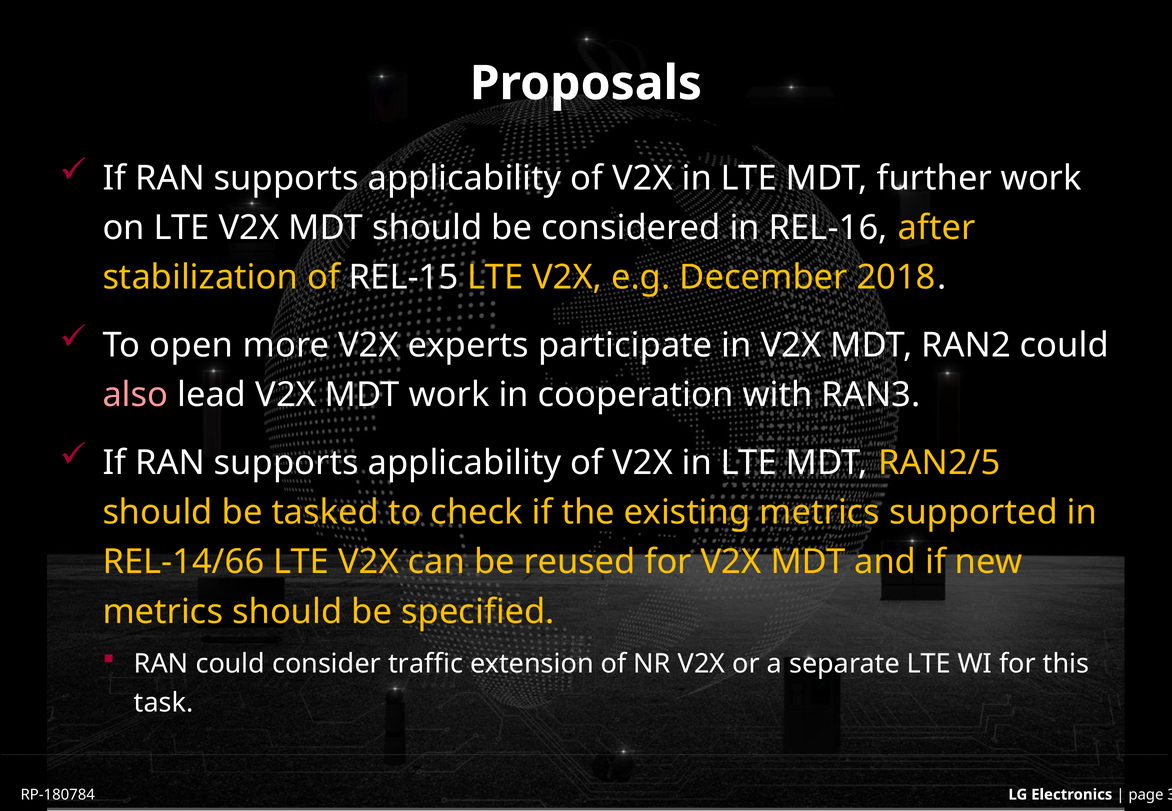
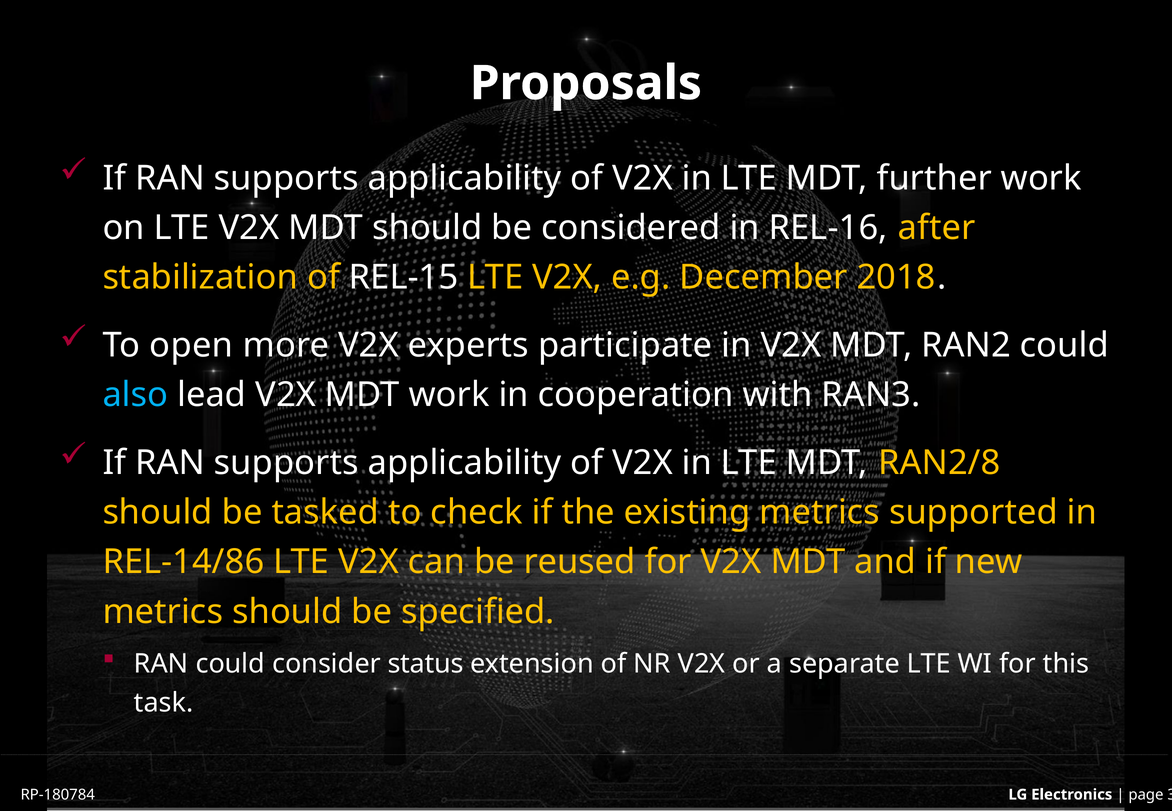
also colour: pink -> light blue
RAN2/5: RAN2/5 -> RAN2/8
REL-14/66: REL-14/66 -> REL-14/86
traffic: traffic -> status
